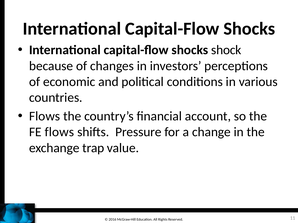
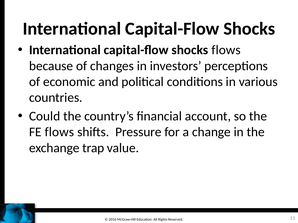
shocks shock: shock -> flows
Flows at (45, 116): Flows -> Could
